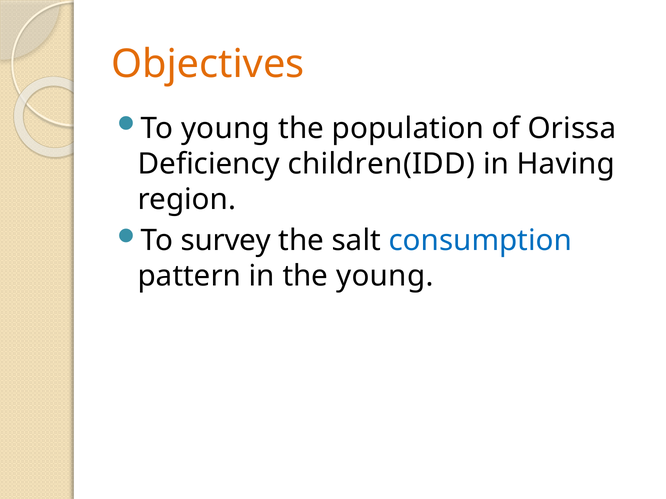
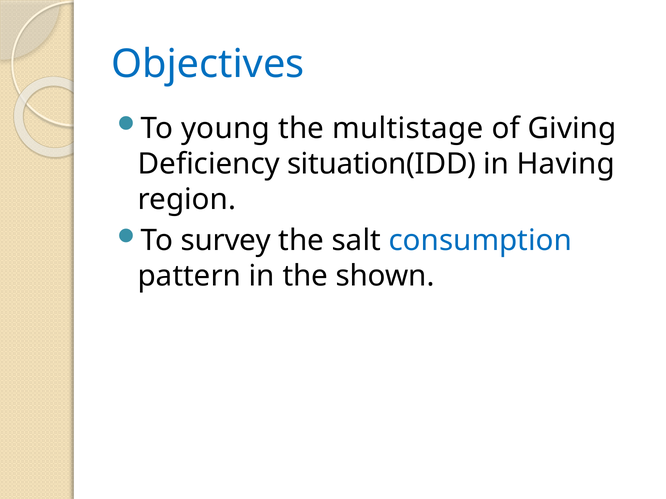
Objectives colour: orange -> blue
population: population -> multistage
Orissa: Orissa -> Giving
children(IDD: children(IDD -> situation(IDD
the young: young -> shown
